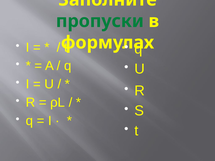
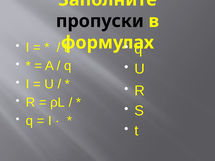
пропуски colour: green -> black
